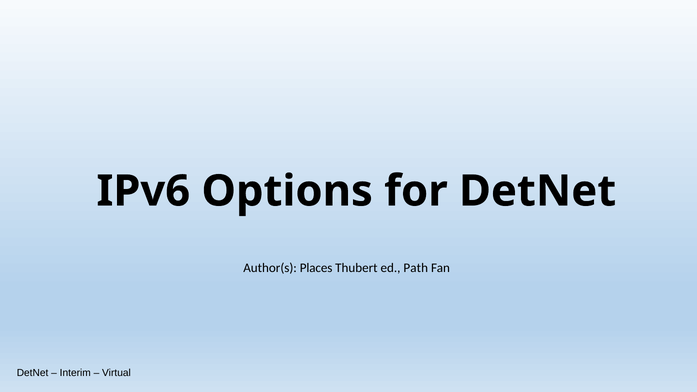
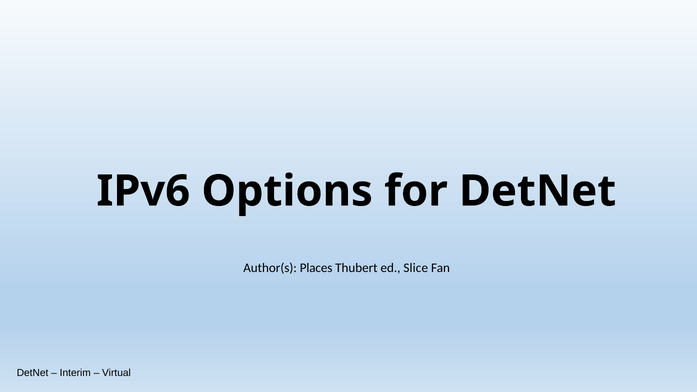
Path: Path -> Slice
